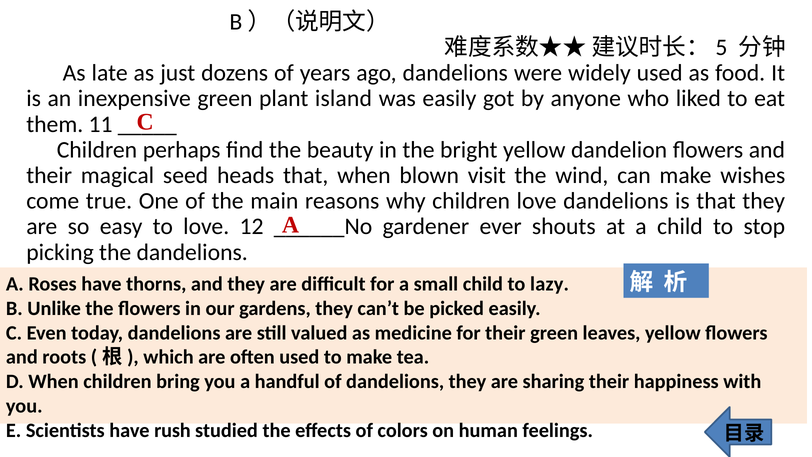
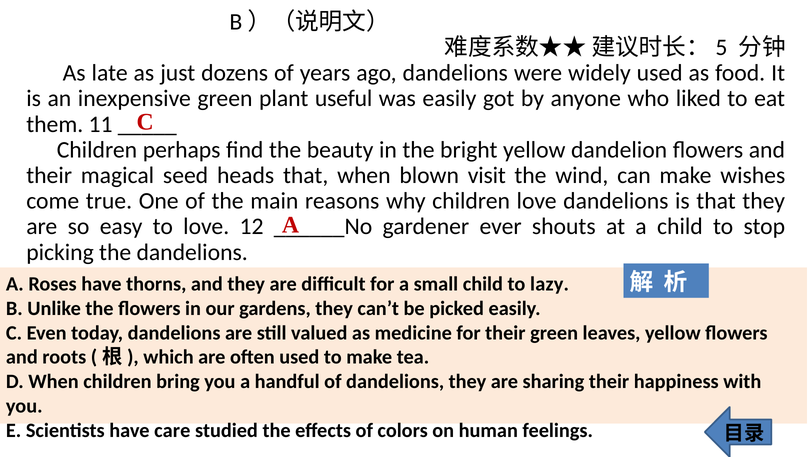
island: island -> useful
rush: rush -> care
